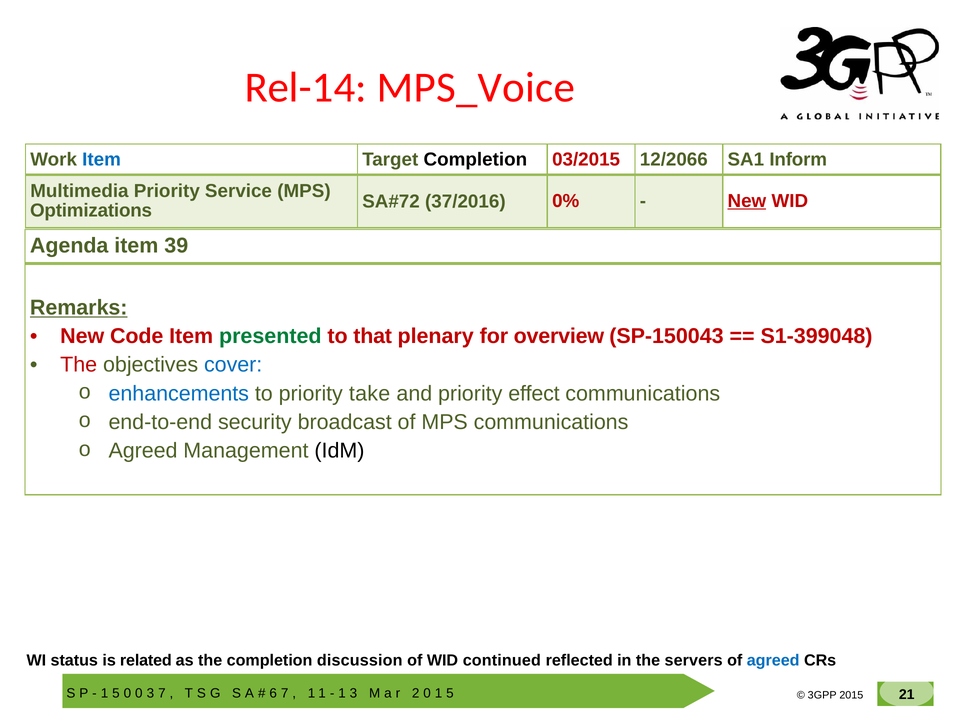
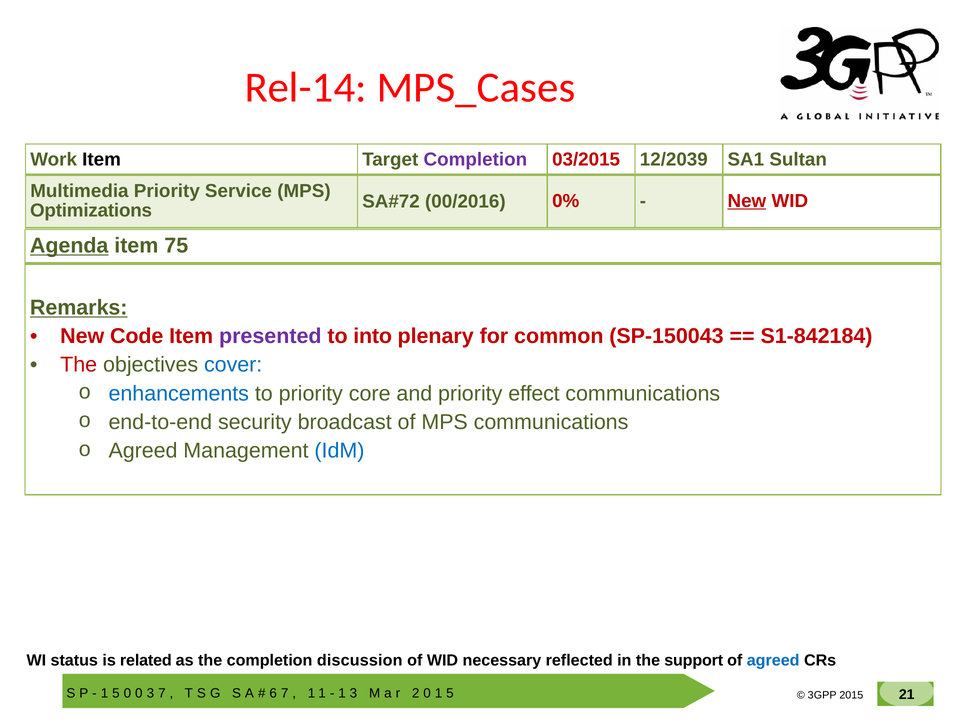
MPS_Voice: MPS_Voice -> MPS_Cases
Item at (102, 160) colour: blue -> black
Completion at (475, 160) colour: black -> purple
12/2066: 12/2066 -> 12/2039
Inform: Inform -> Sultan
37/2016: 37/2016 -> 00/2016
Agenda underline: none -> present
39: 39 -> 75
presented colour: green -> purple
that: that -> into
overview: overview -> common
S1-399048: S1-399048 -> S1-842184
take: take -> core
IdM colour: black -> blue
continued: continued -> necessary
servers: servers -> support
